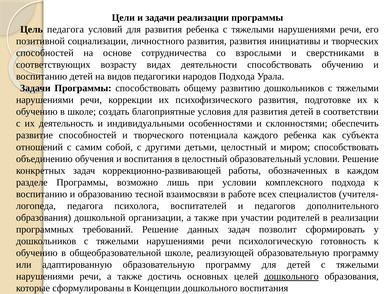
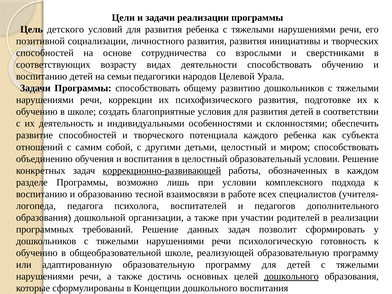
Цель педагога: педагога -> детского
видов: видов -> семьи
народов Подхода: Подхода -> Целевой
коррекционно-развивающей underline: none -> present
